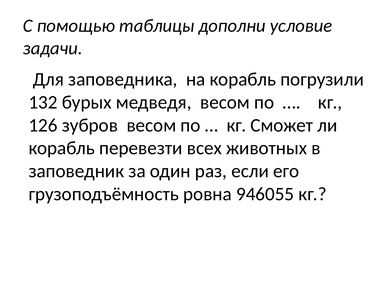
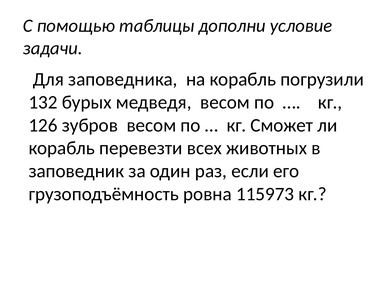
946055: 946055 -> 115973
